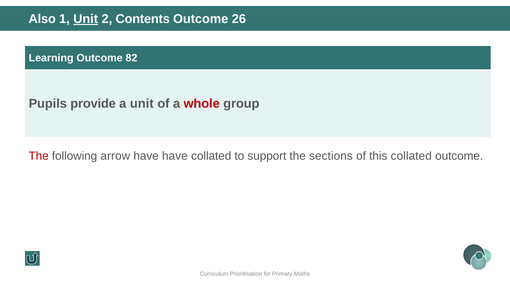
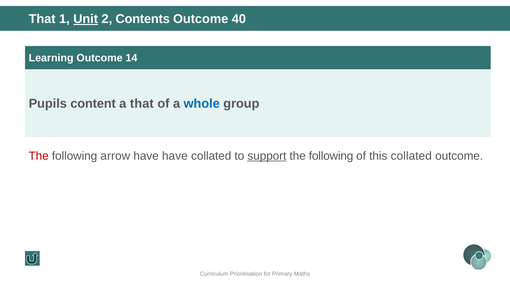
Also at (42, 19): Also -> That
26: 26 -> 40
82: 82 -> 14
provide: provide -> content
a unit: unit -> that
whole colour: red -> blue
support underline: none -> present
sections at (331, 156): sections -> following
